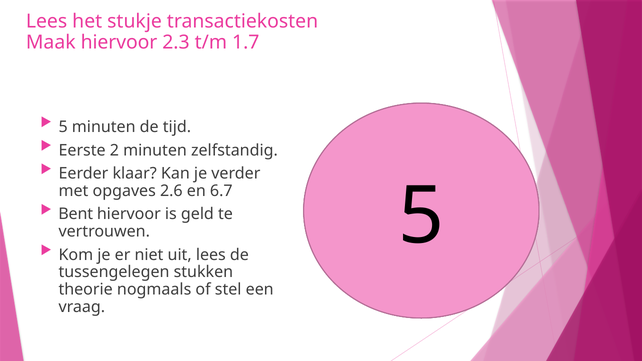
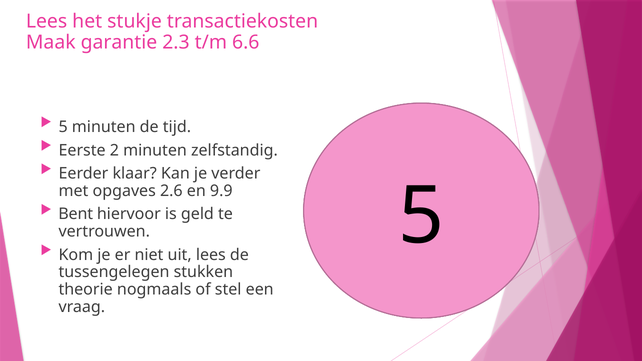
Maak hiervoor: hiervoor -> garantie
1.7: 1.7 -> 6.6
6.7: 6.7 -> 9.9
